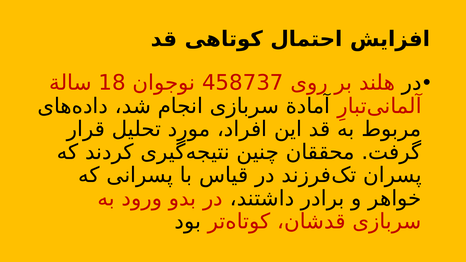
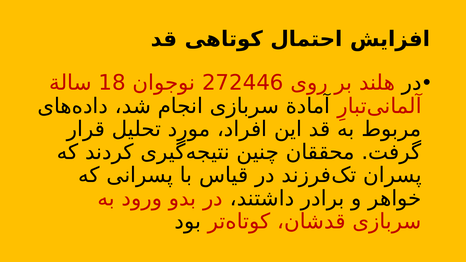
458737: 458737 -> 272446
